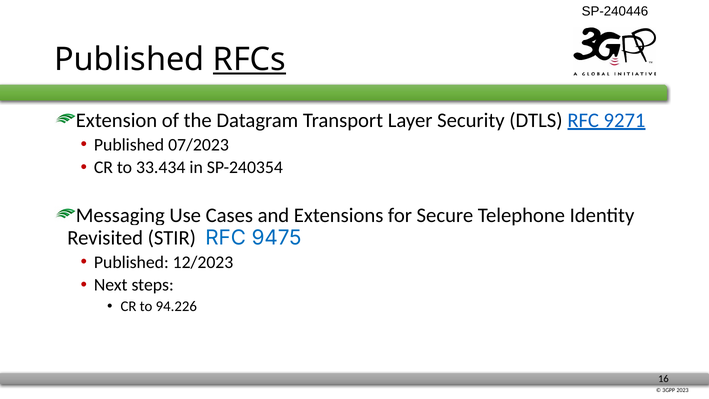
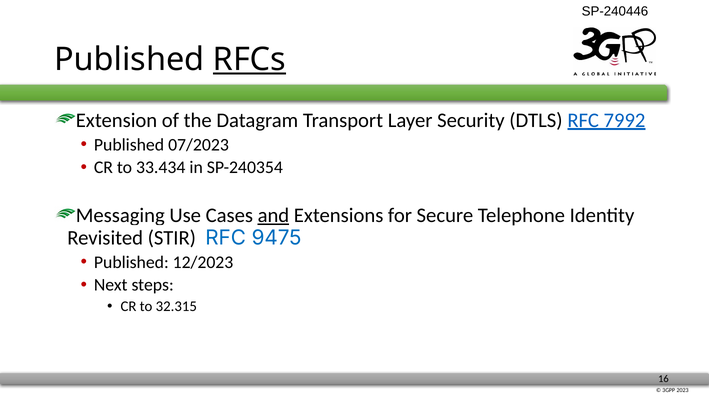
9271: 9271 -> 7992
and underline: none -> present
94.226: 94.226 -> 32.315
